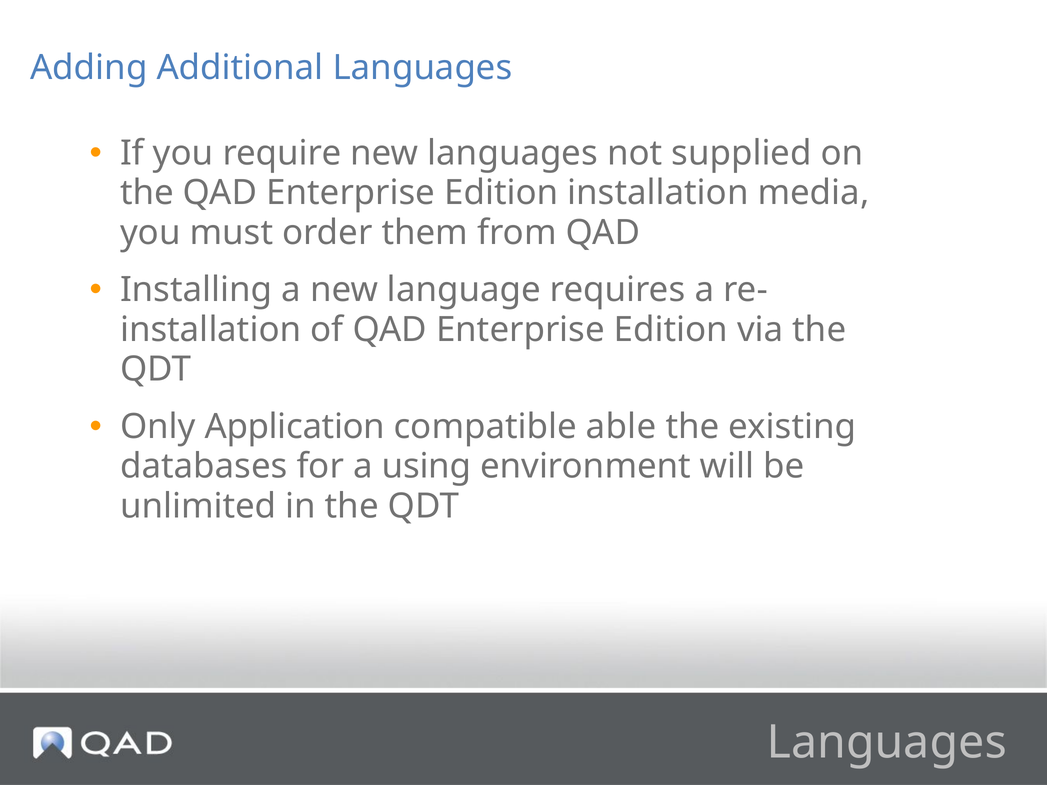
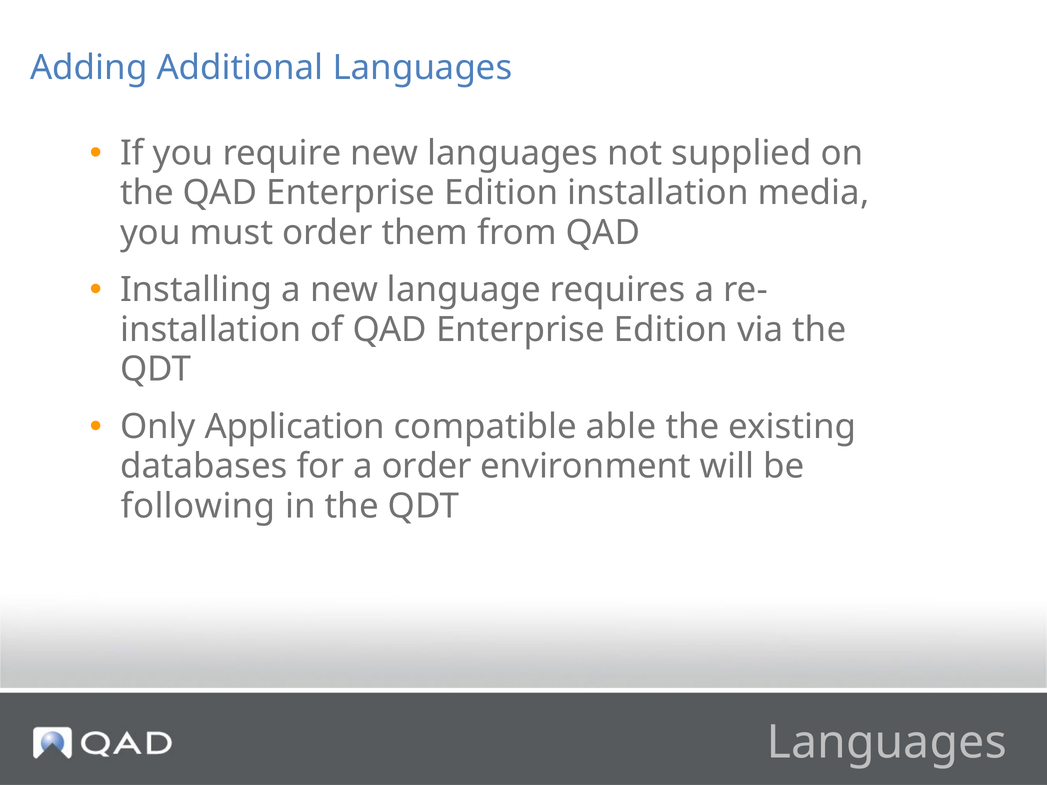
a using: using -> order
unlimited: unlimited -> following
